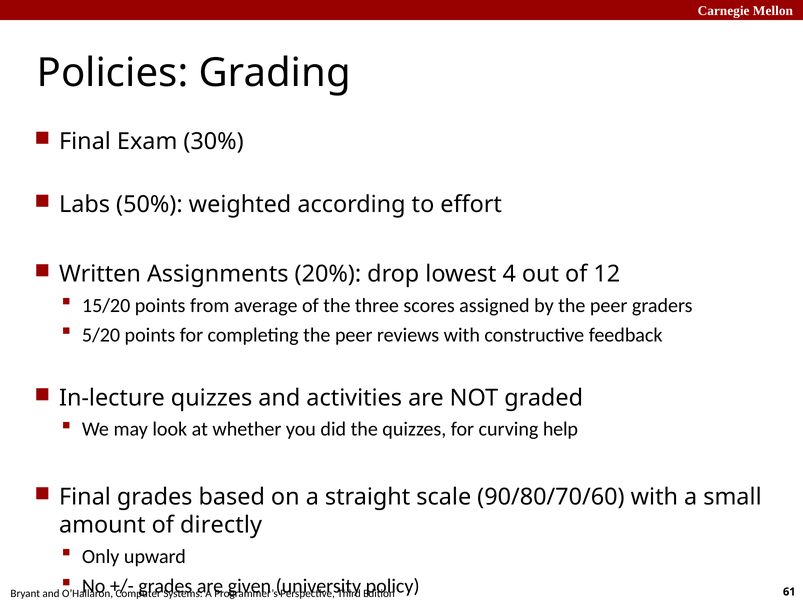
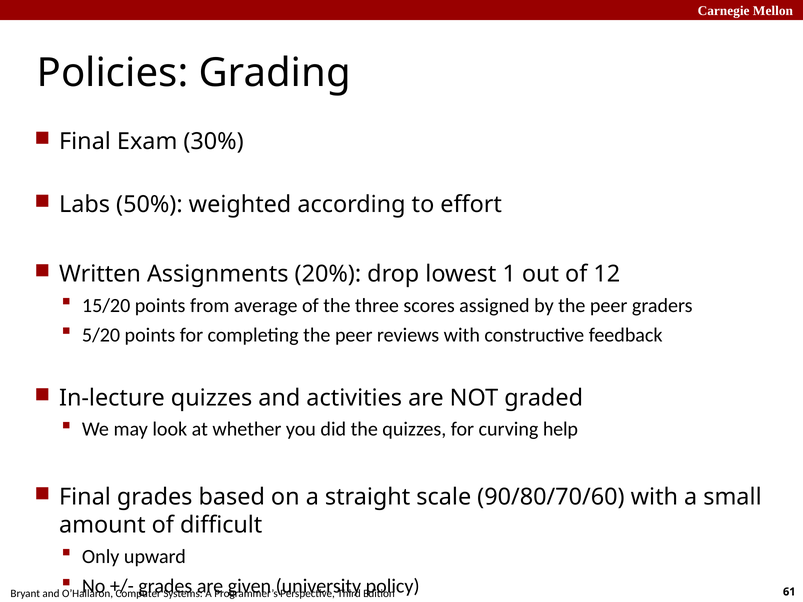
4: 4 -> 1
directly: directly -> difficult
